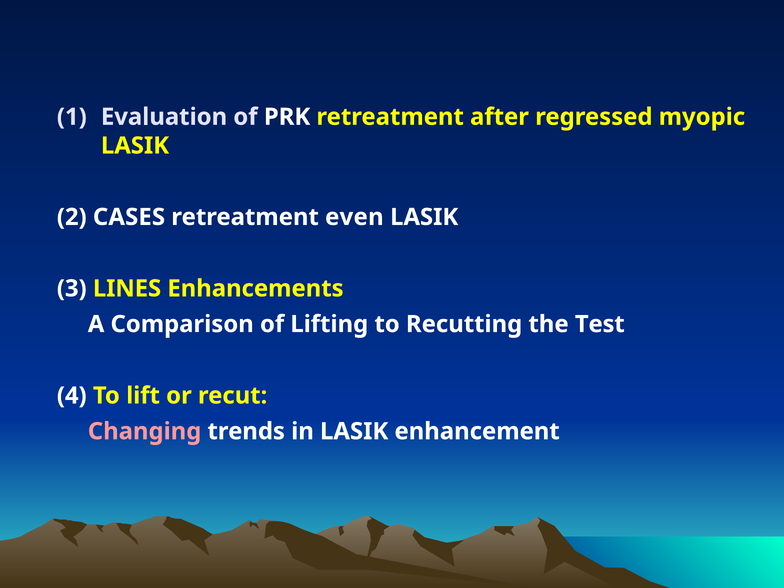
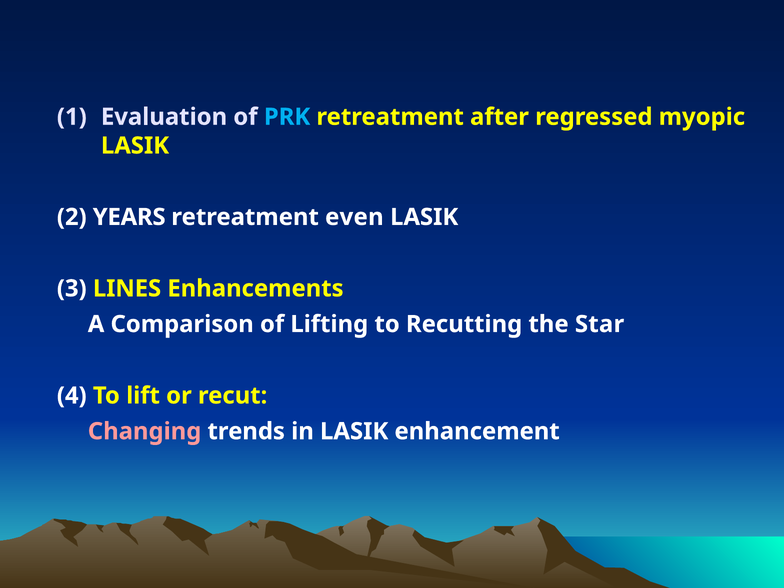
PRK colour: white -> light blue
CASES: CASES -> YEARS
Test: Test -> Star
